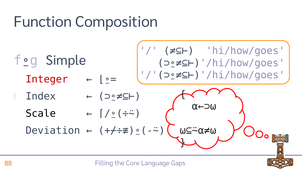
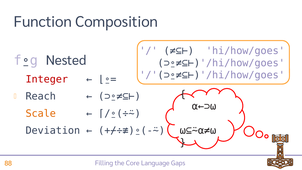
Simple: Simple -> Nested
Index: Index -> Reach
Scale colour: black -> orange
